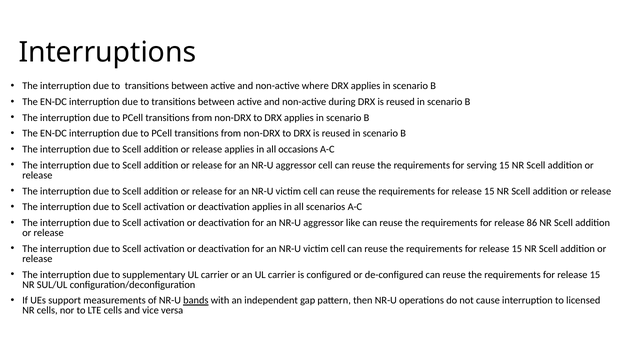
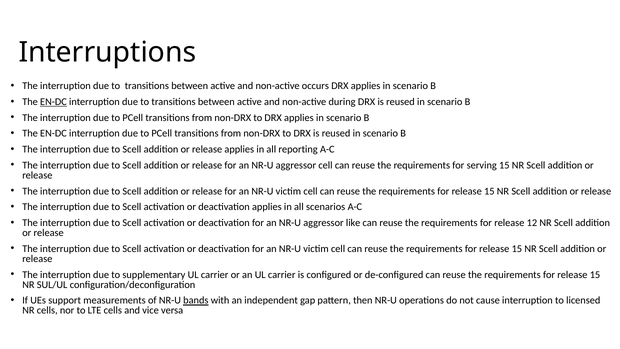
where: where -> occurs
EN-DC at (53, 102) underline: none -> present
occasions: occasions -> reporting
86: 86 -> 12
